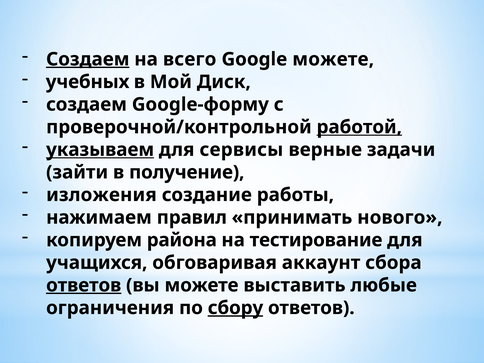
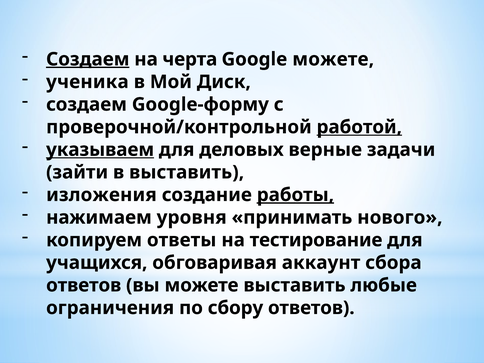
всего: всего -> черта
учебных: учебных -> ученика
сервисы: сервисы -> деловых
в получение: получение -> выставить
работы underline: none -> present
правил: правил -> уровня
района: района -> ответы
ответов at (84, 285) underline: present -> none
сбору underline: present -> none
